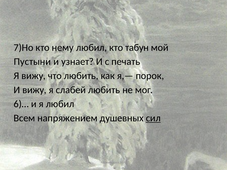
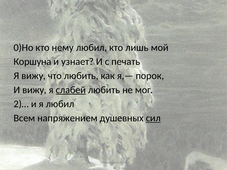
7)Но: 7)Но -> 0)Но
табун: табун -> лишь
Пустыни: Пустыни -> Коршуна
слабей underline: none -> present
6)…: 6)… -> 2)…
